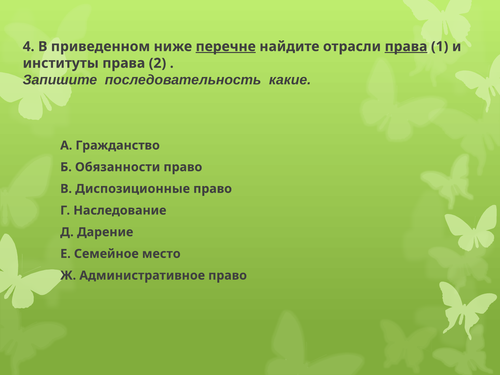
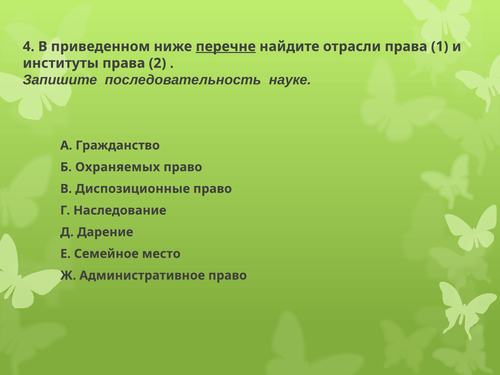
права at (406, 47) underline: present -> none
какие: какие -> науке
Обязанности: Обязанности -> Охраняемых
